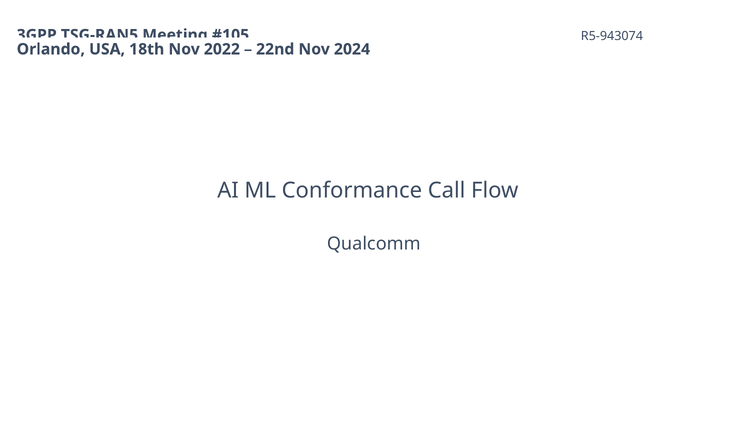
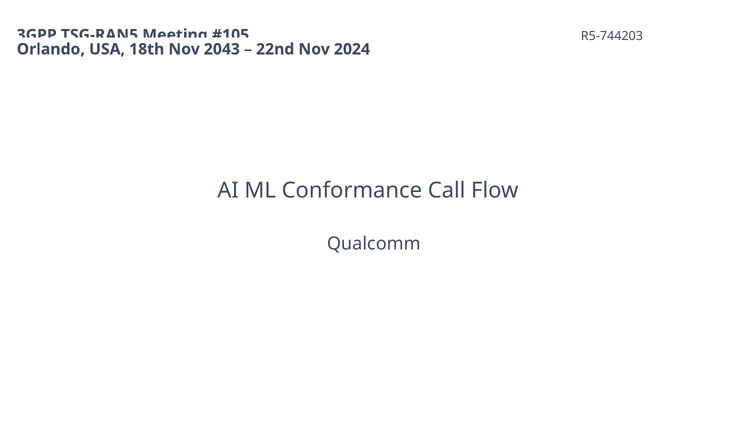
R5-943074: R5-943074 -> R5-744203
2022: 2022 -> 2043
